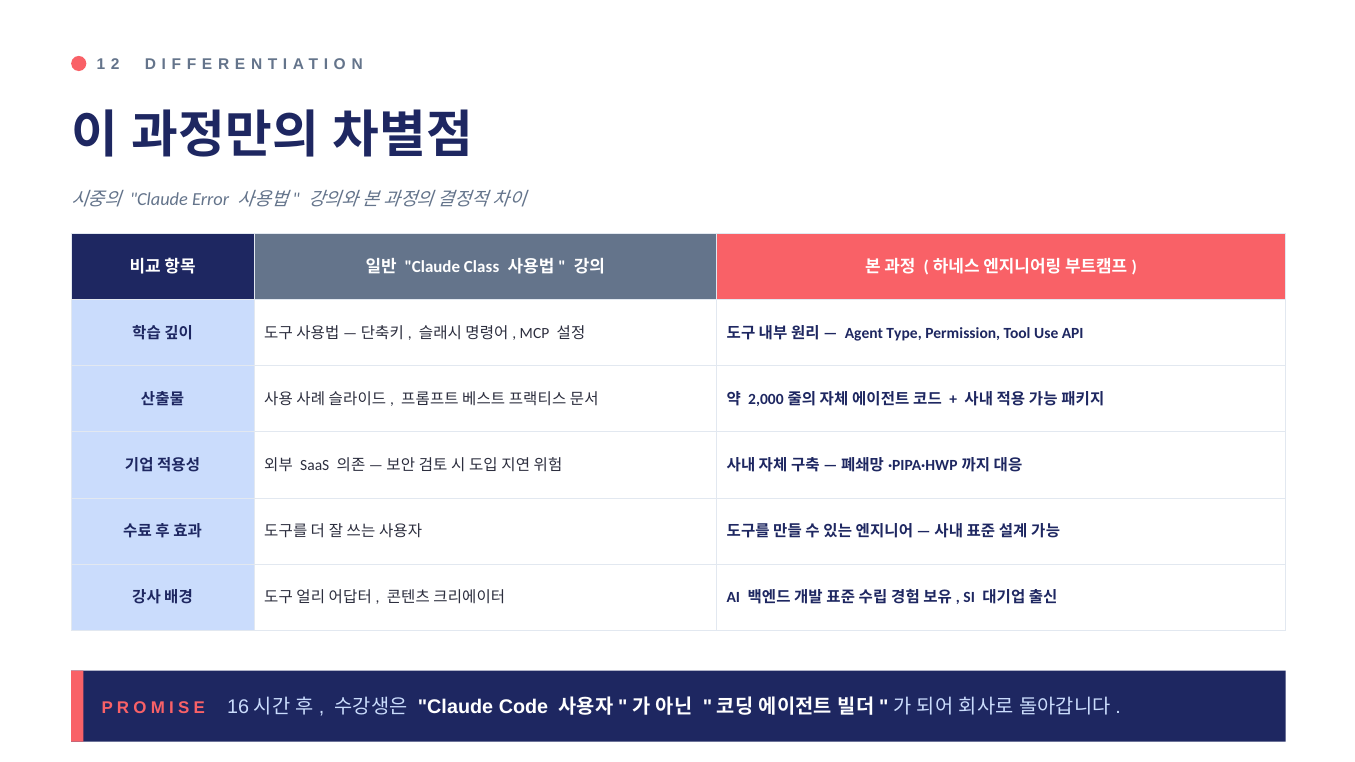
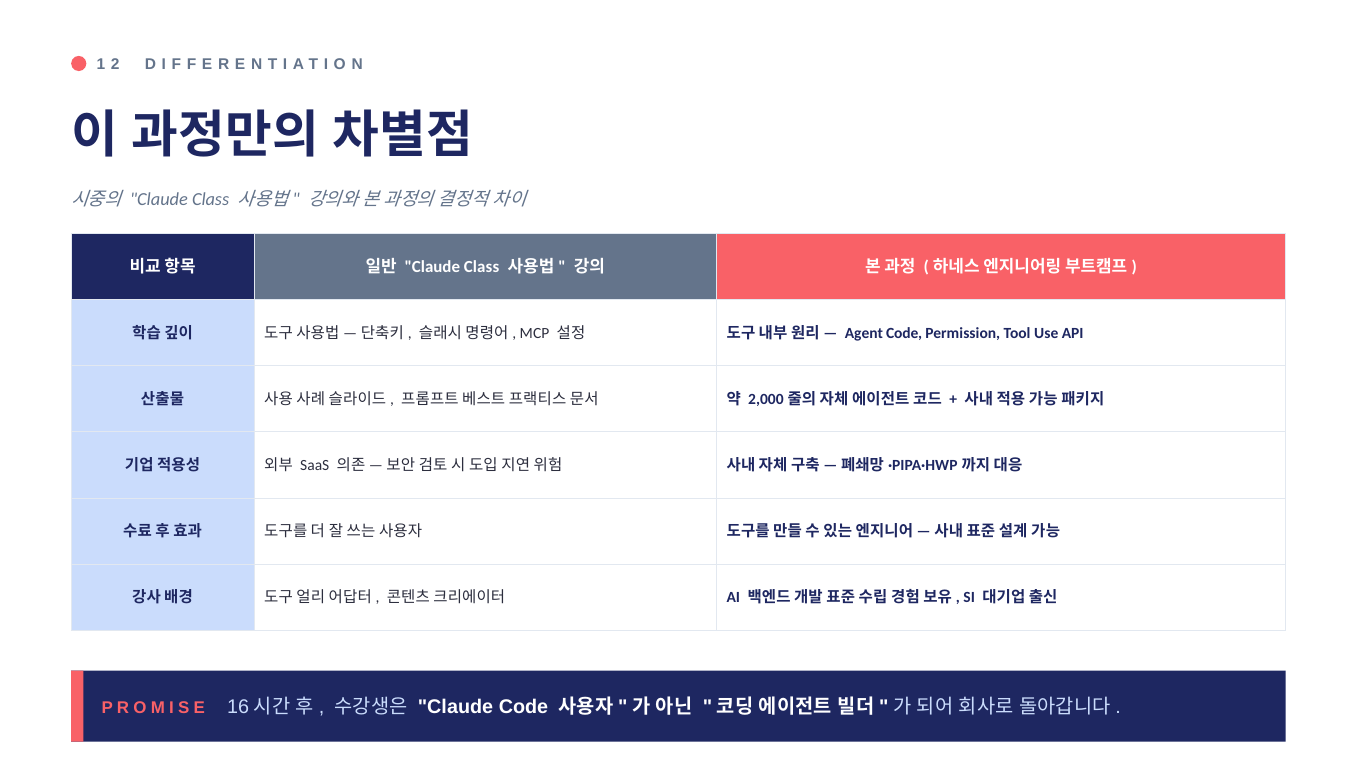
Error at (211, 199): Error -> Class
Agent Type: Type -> Code
